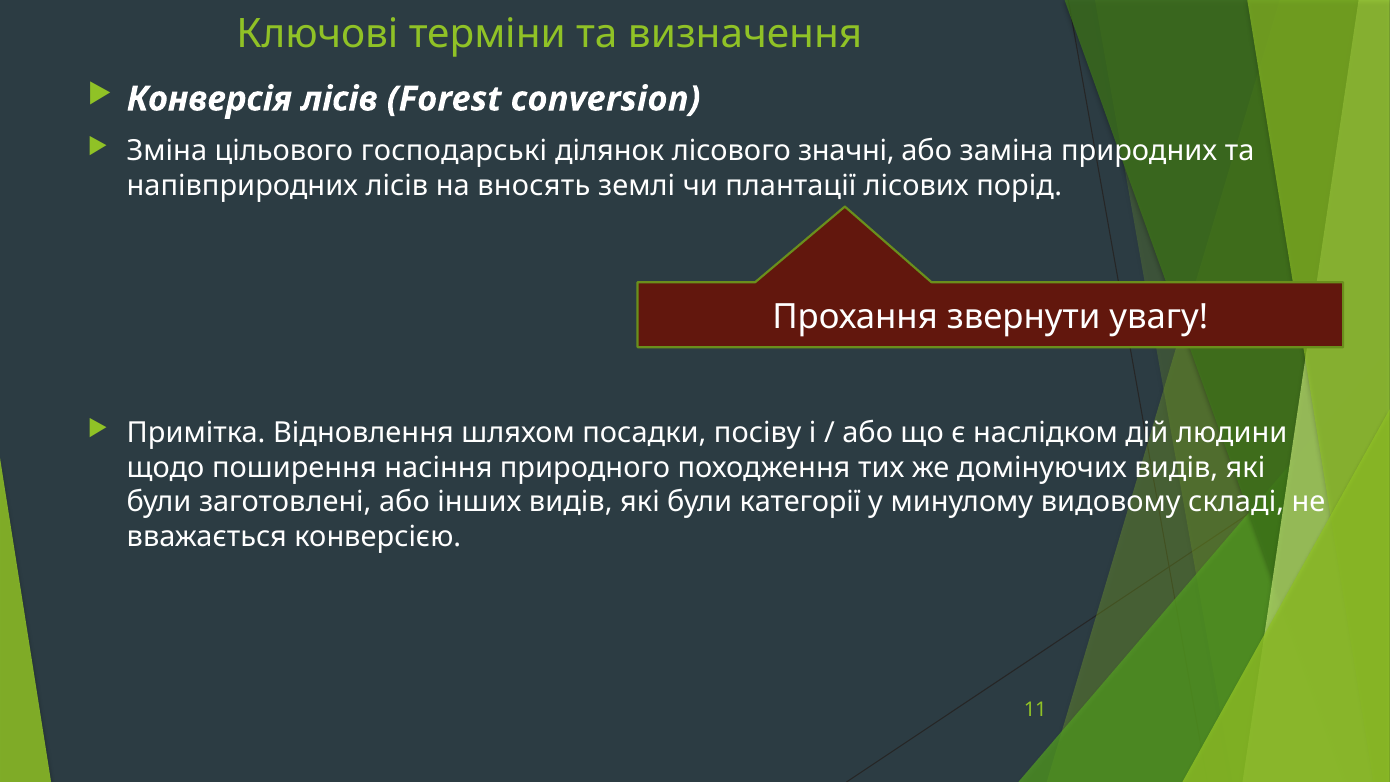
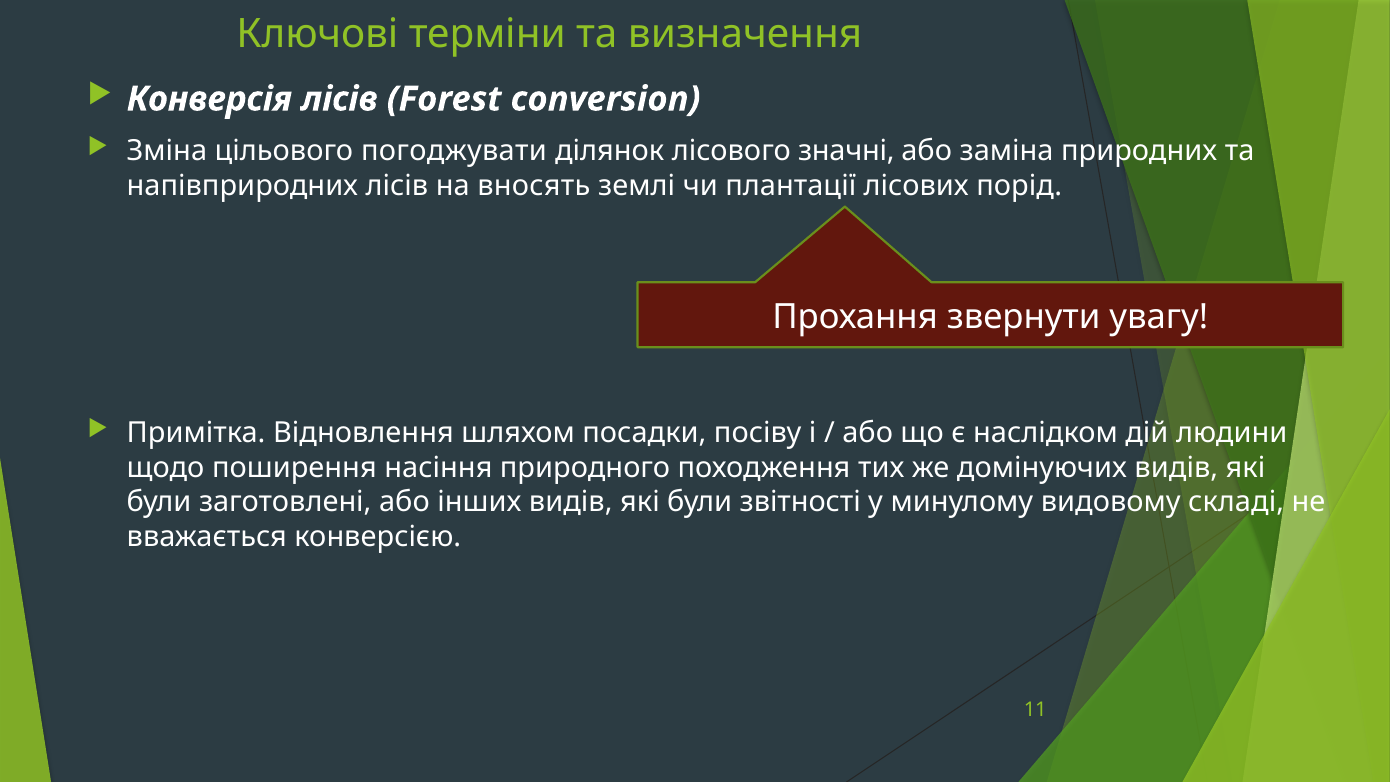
господарські: господарські -> погоджувати
категорії: категорії -> звітності
